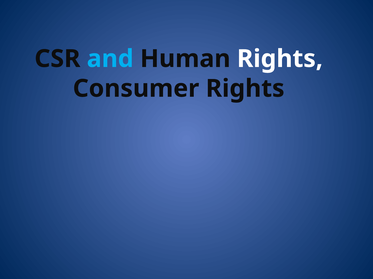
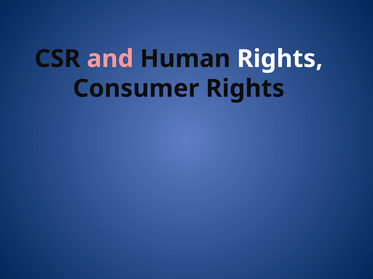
and colour: light blue -> pink
